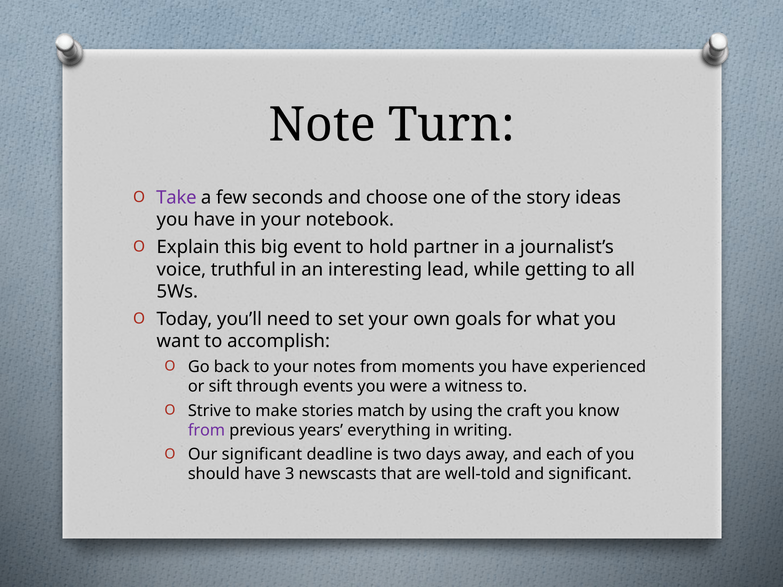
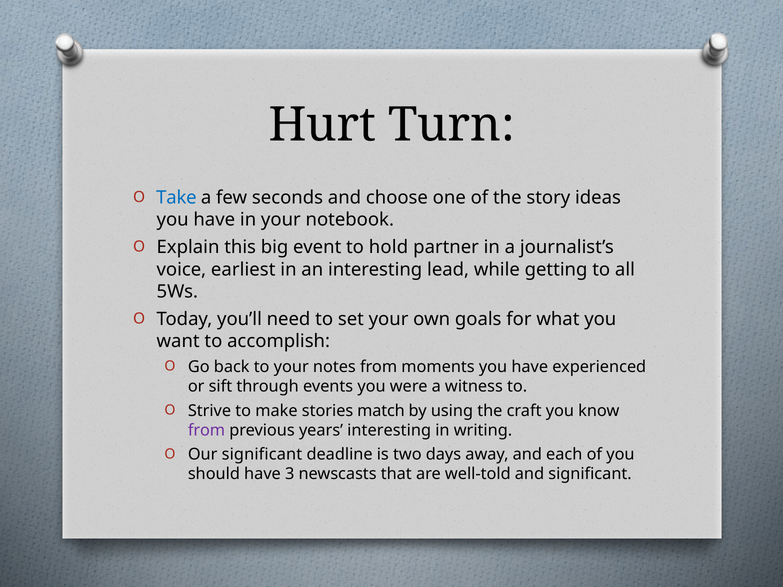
Note: Note -> Hurt
Take colour: purple -> blue
truthful: truthful -> earliest
years everything: everything -> interesting
